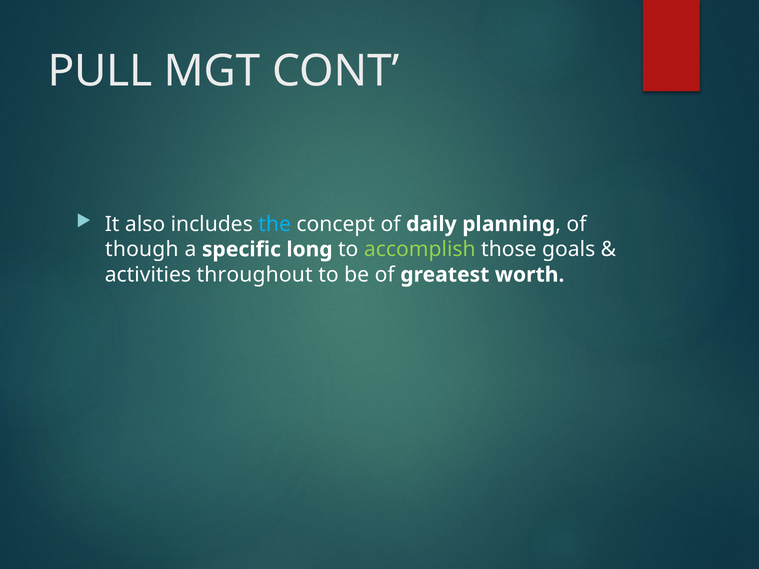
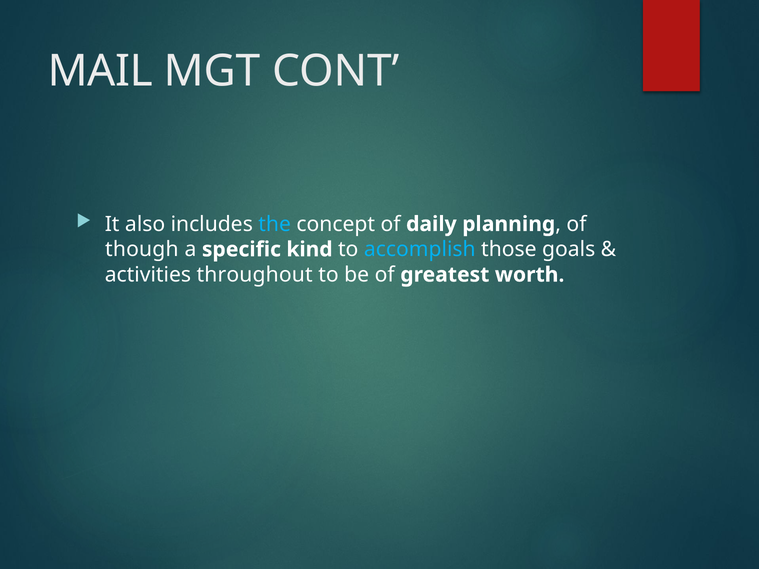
PULL: PULL -> MAIL
long: long -> kind
accomplish colour: light green -> light blue
